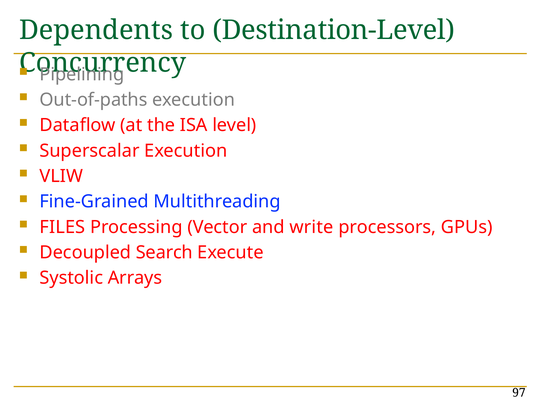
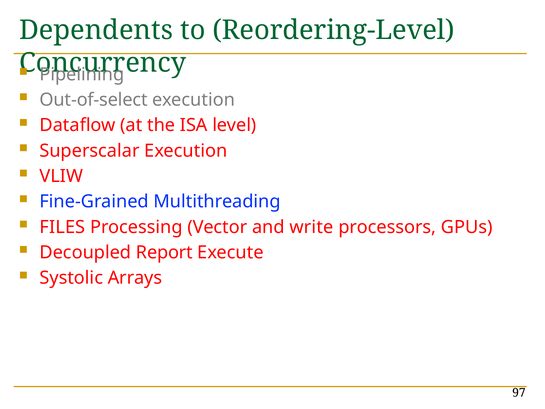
Destination-Level: Destination-Level -> Reordering-Level
Out-of-paths: Out-of-paths -> Out-of-select
Search: Search -> Report
